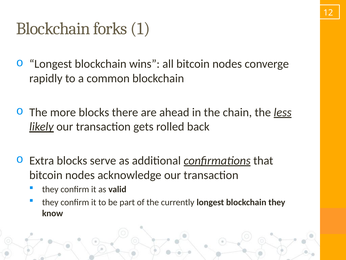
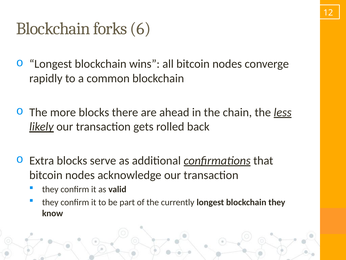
1: 1 -> 6
